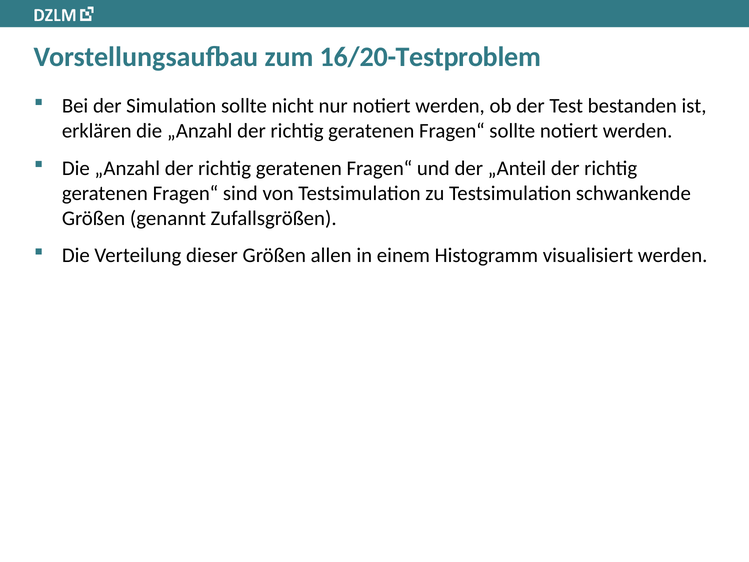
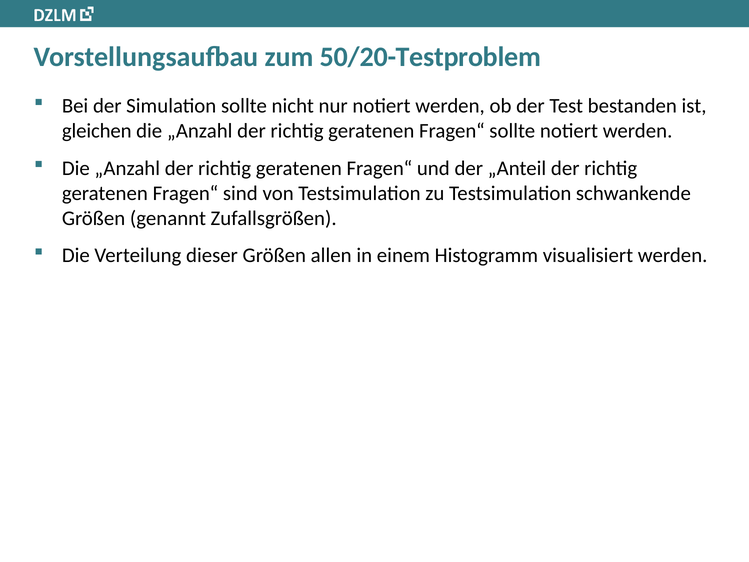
16/20-Testproblem: 16/20-Testproblem -> 50/20-Testproblem
erklären: erklären -> gleichen
